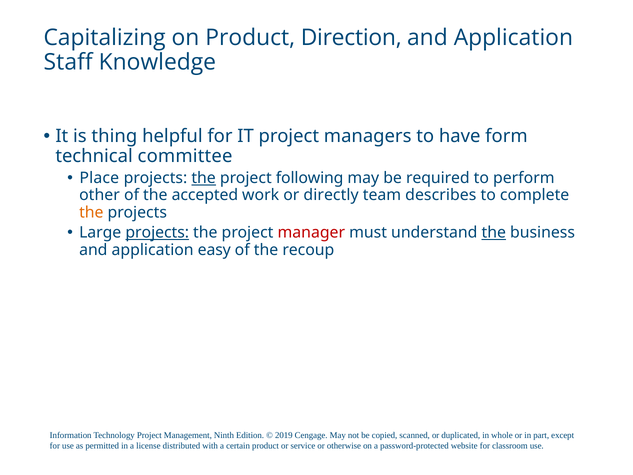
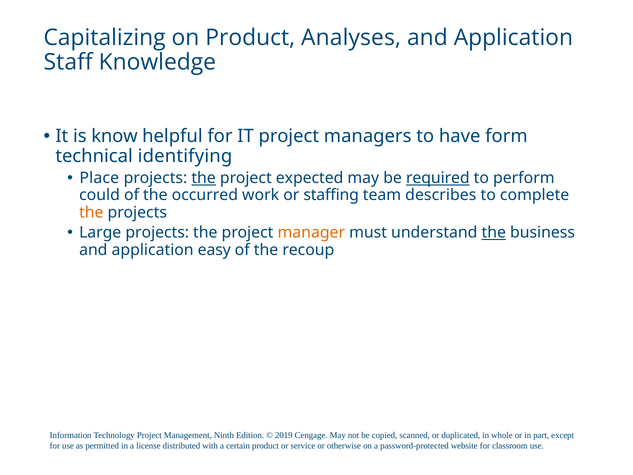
Direction: Direction -> Analyses
thing: thing -> know
committee: committee -> identifying
following: following -> expected
required underline: none -> present
other: other -> could
accepted: accepted -> occurred
directly: directly -> staffing
projects at (157, 233) underline: present -> none
manager colour: red -> orange
